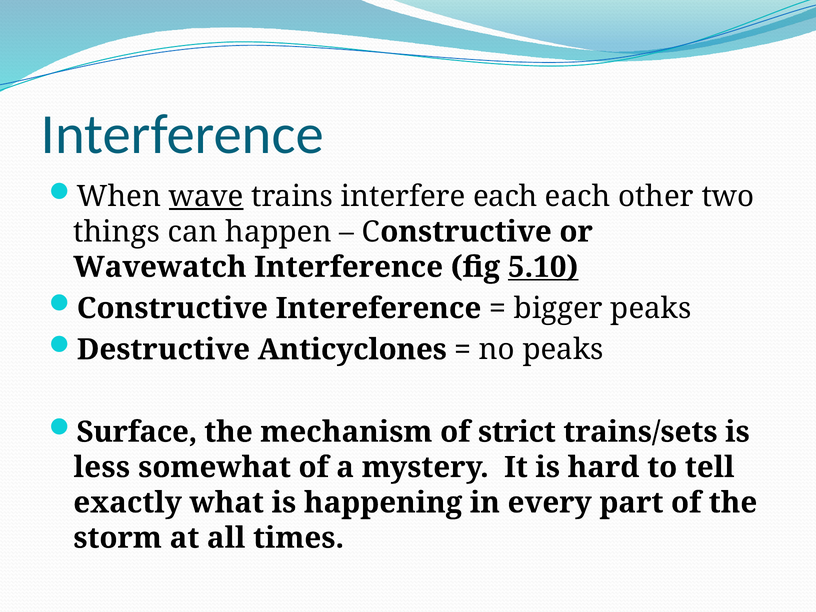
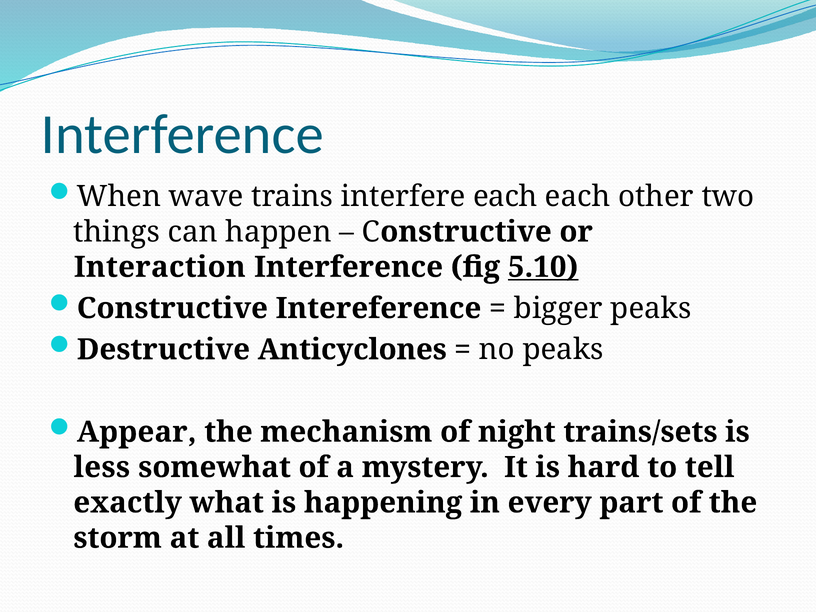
wave underline: present -> none
Wavewatch: Wavewatch -> Interaction
Surface: Surface -> Appear
strict: strict -> night
